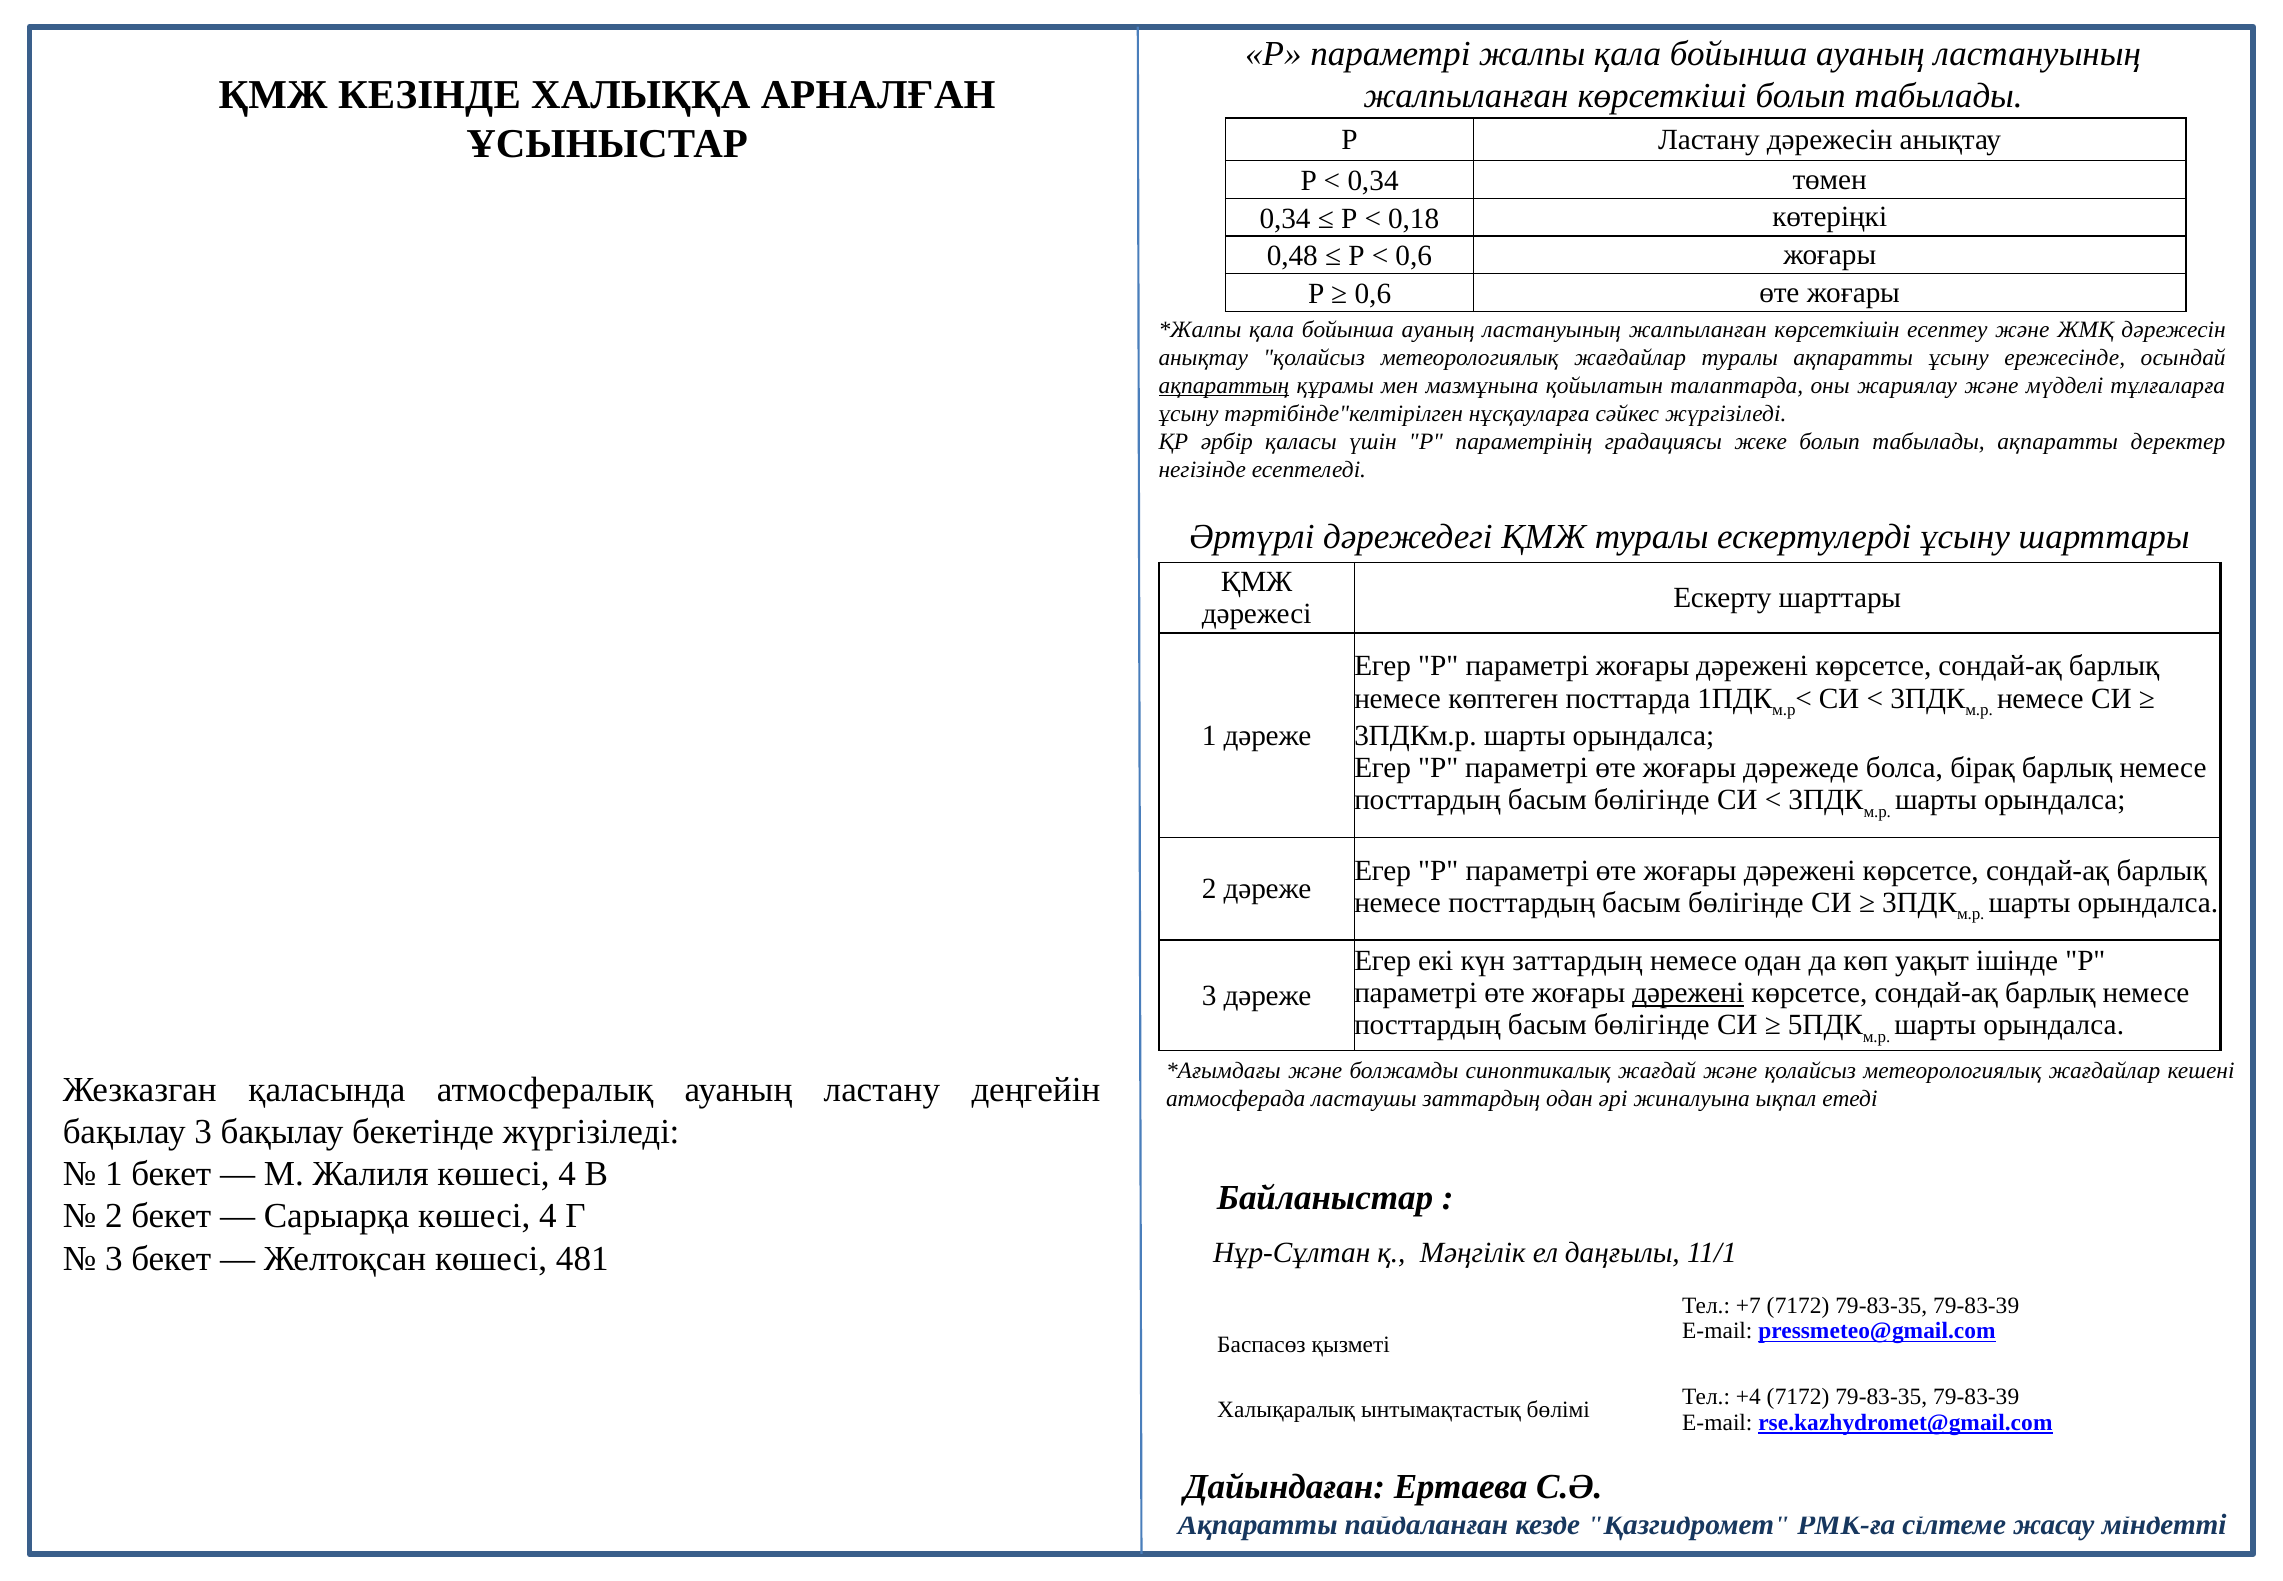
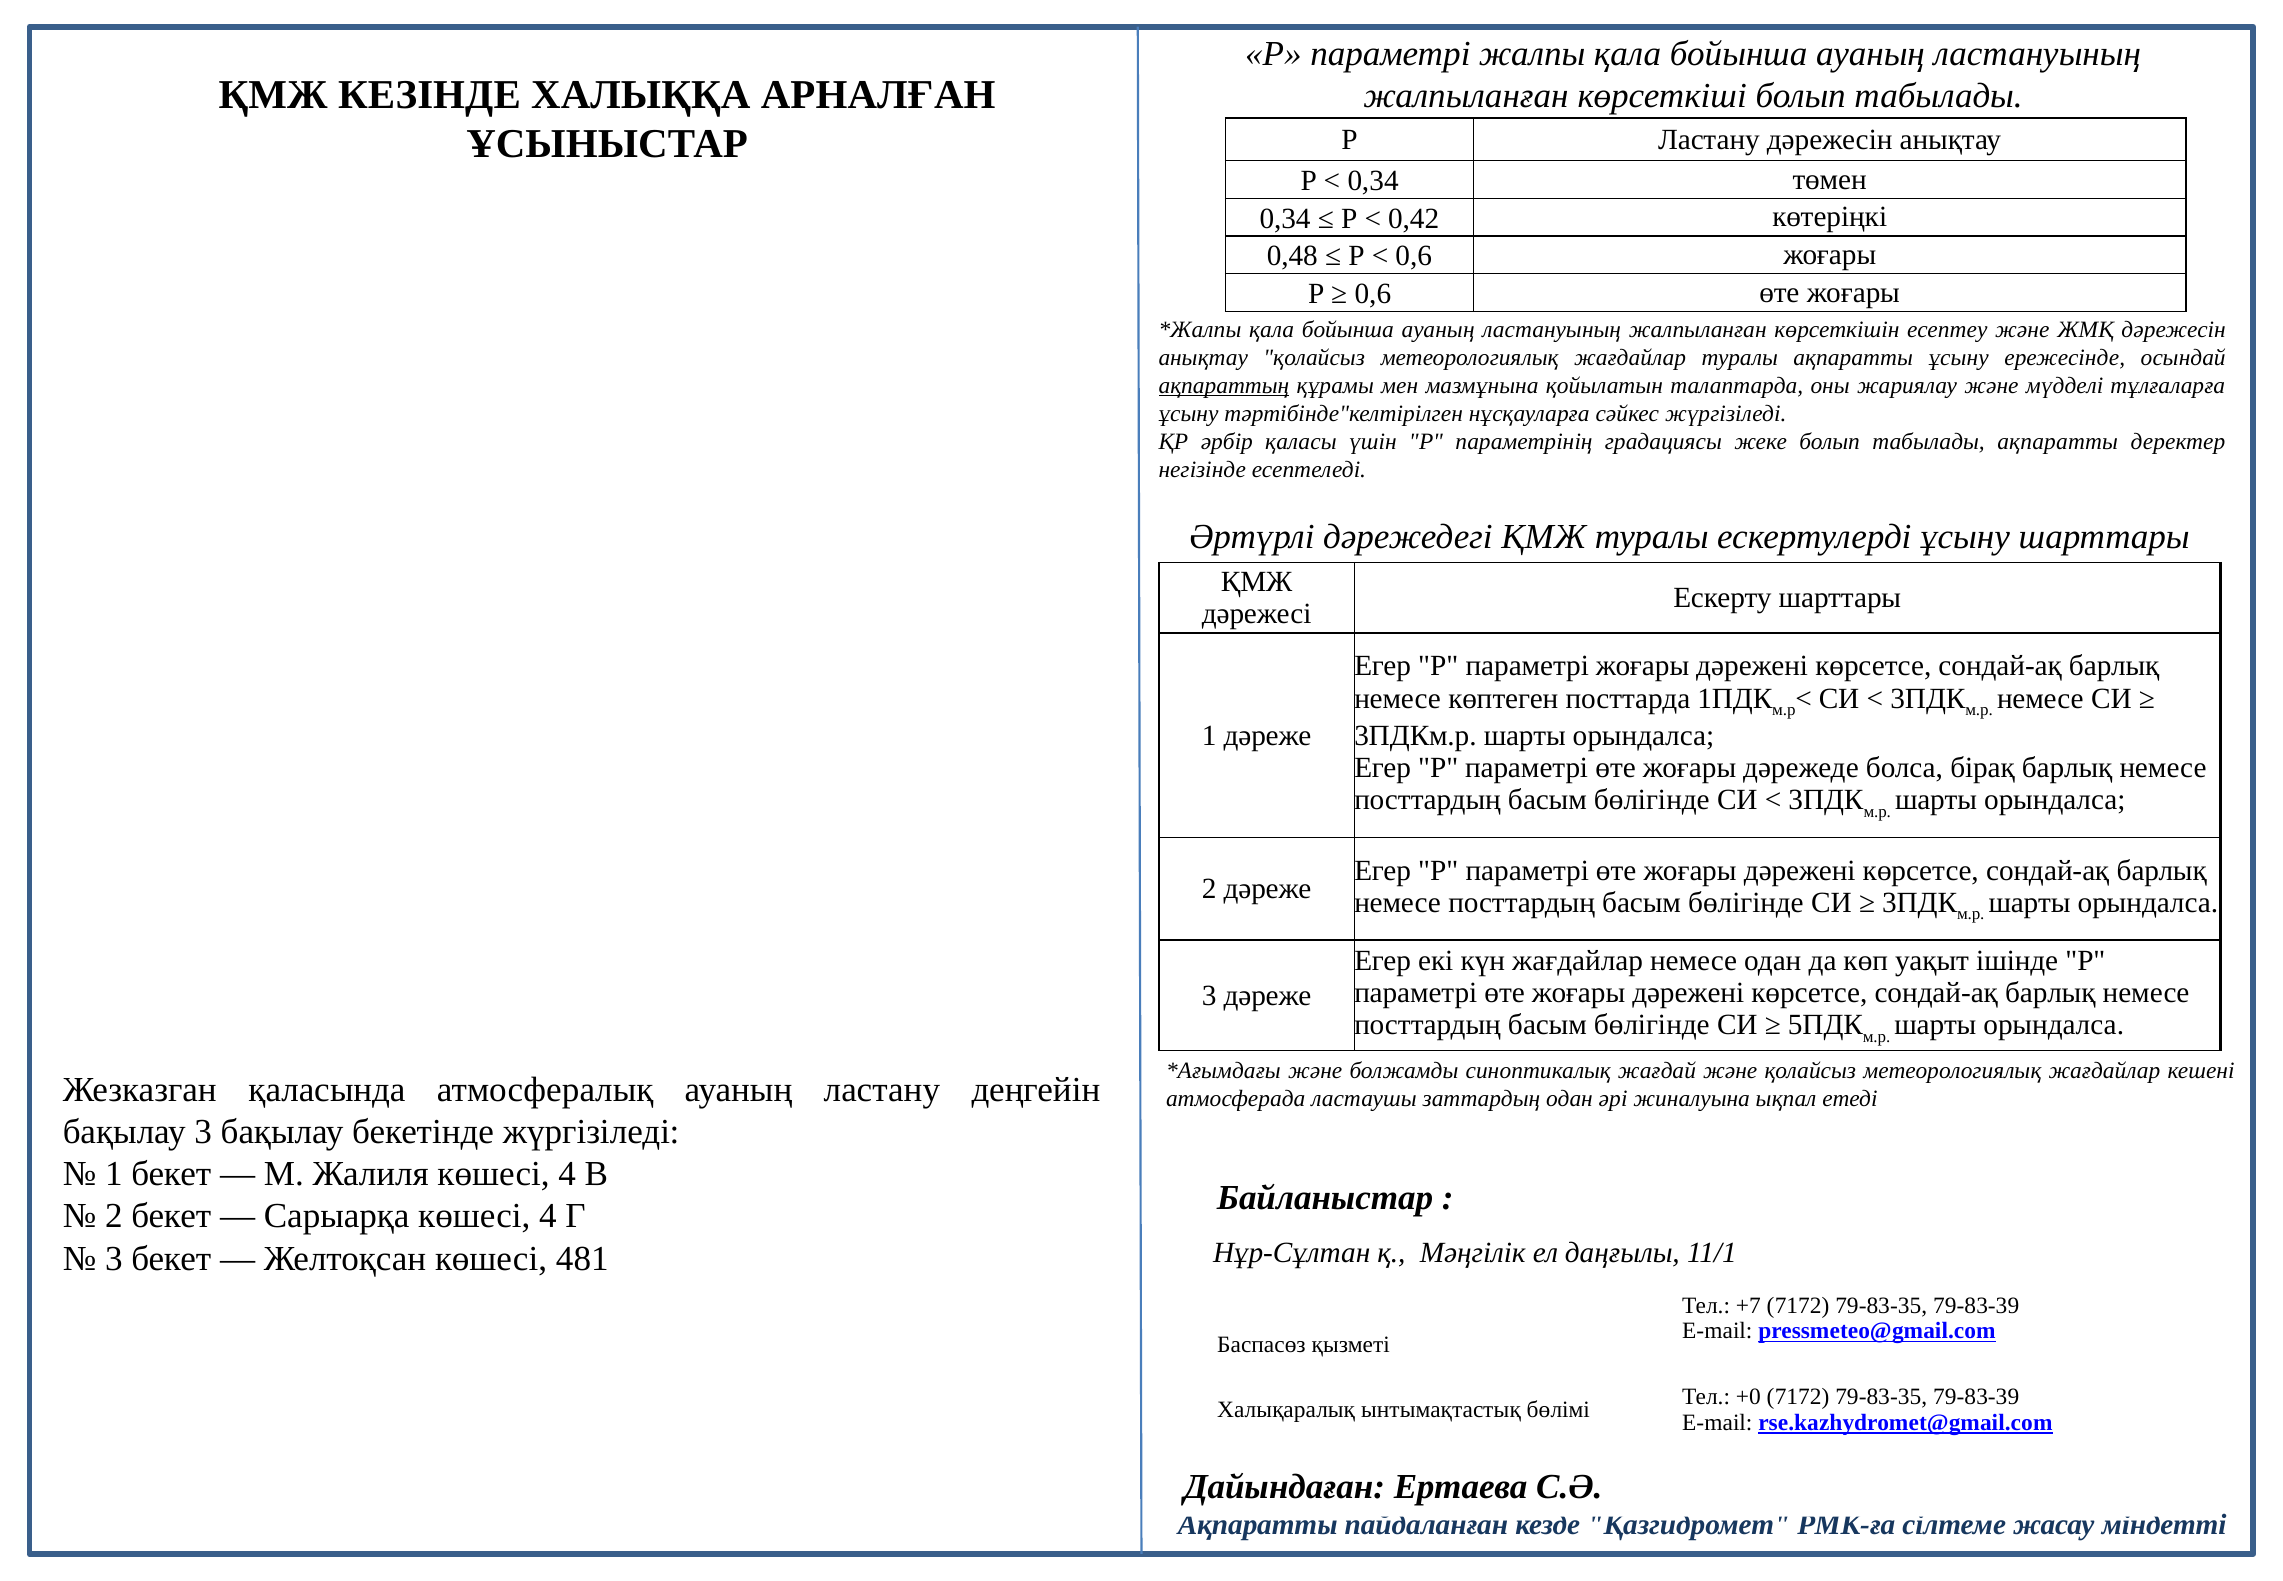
0,18: 0,18 -> 0,42
күн заттардың: заттардың -> жағдайлар
дәрежені at (1688, 993) underline: present -> none
+4: +4 -> +0
